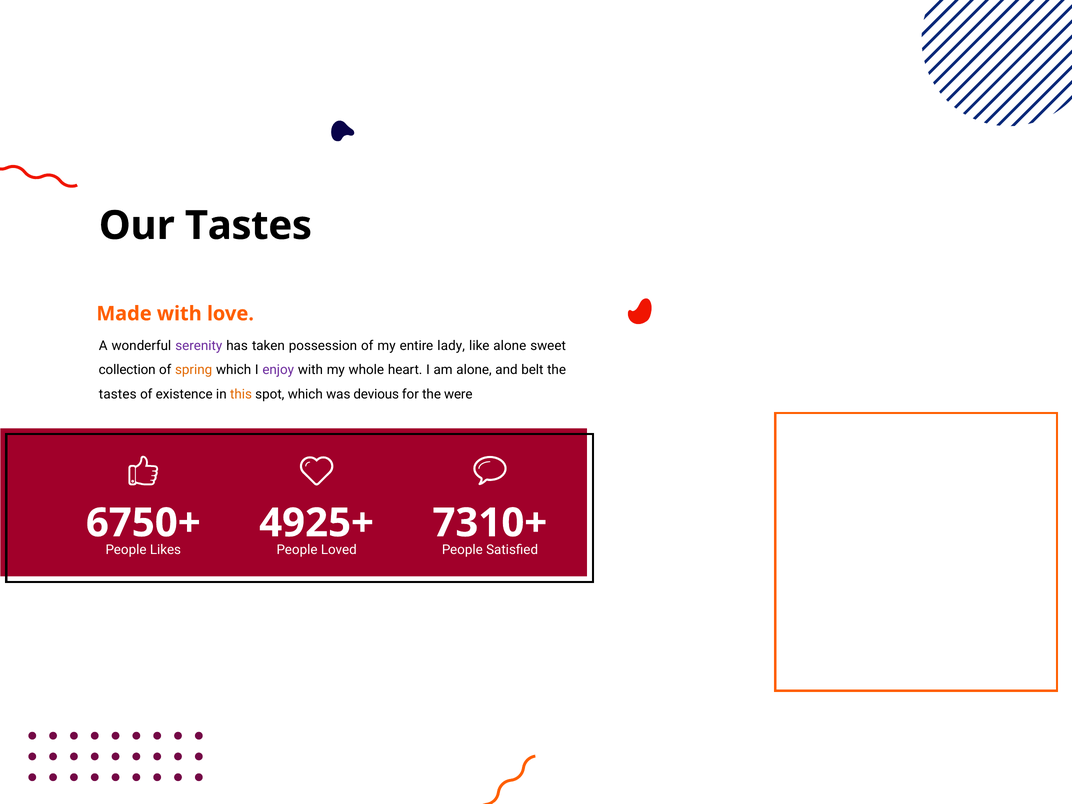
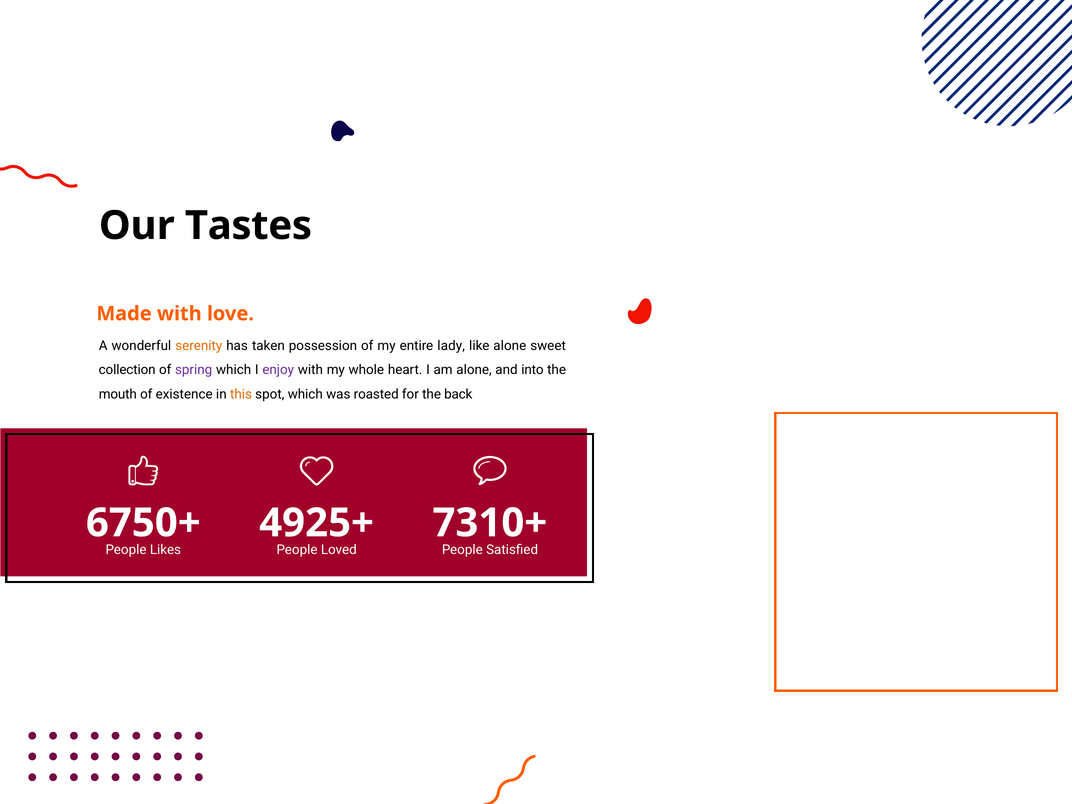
serenity colour: purple -> orange
spring colour: orange -> purple
belt: belt -> into
tastes at (118, 394): tastes -> mouth
devious: devious -> roasted
were: were -> back
